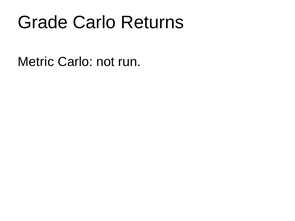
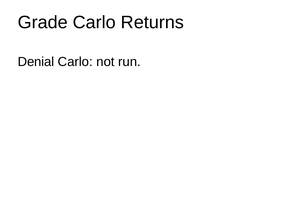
Metric: Metric -> Denial
